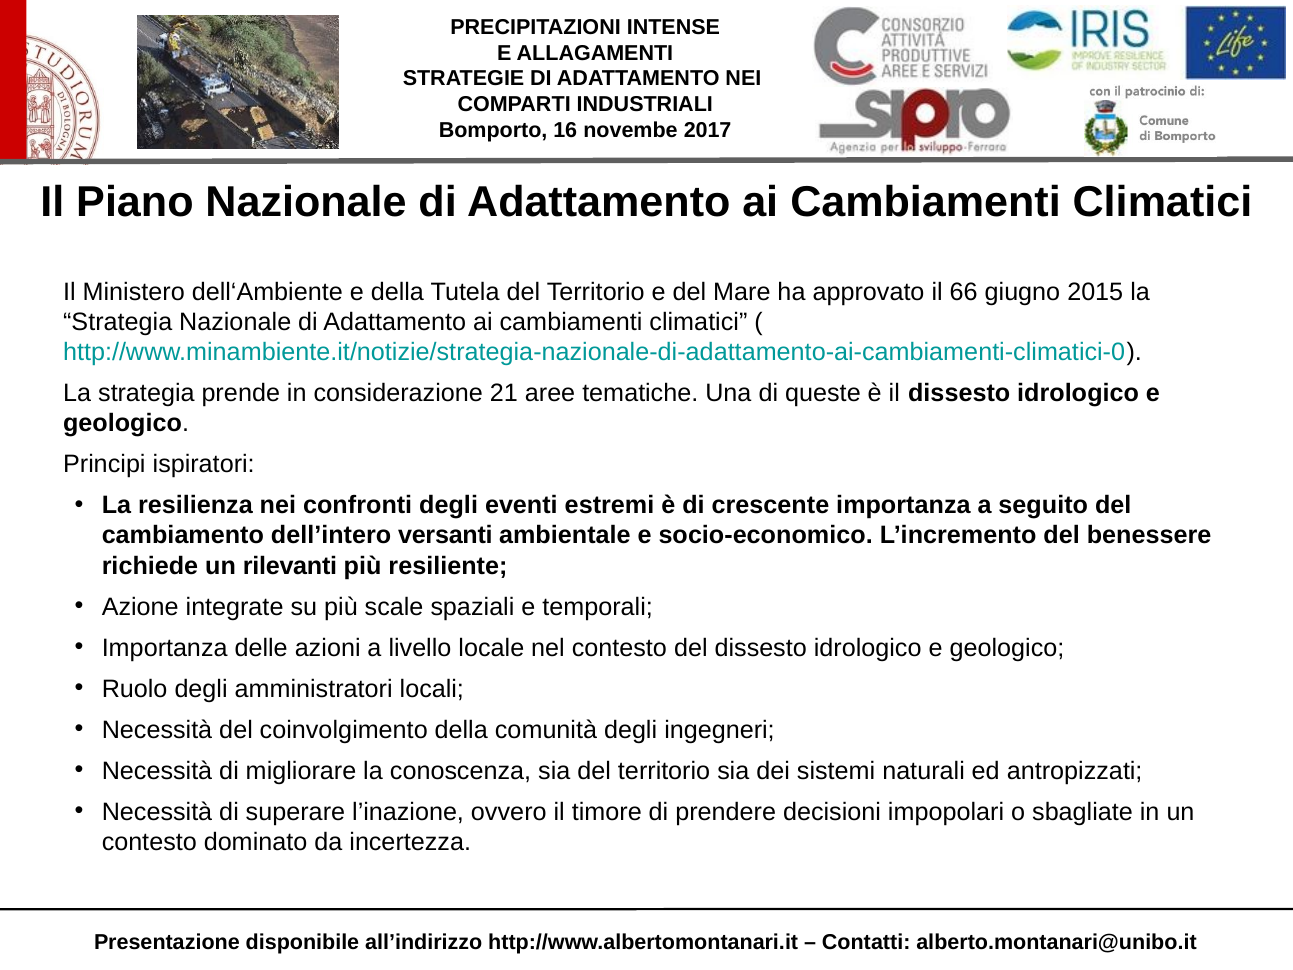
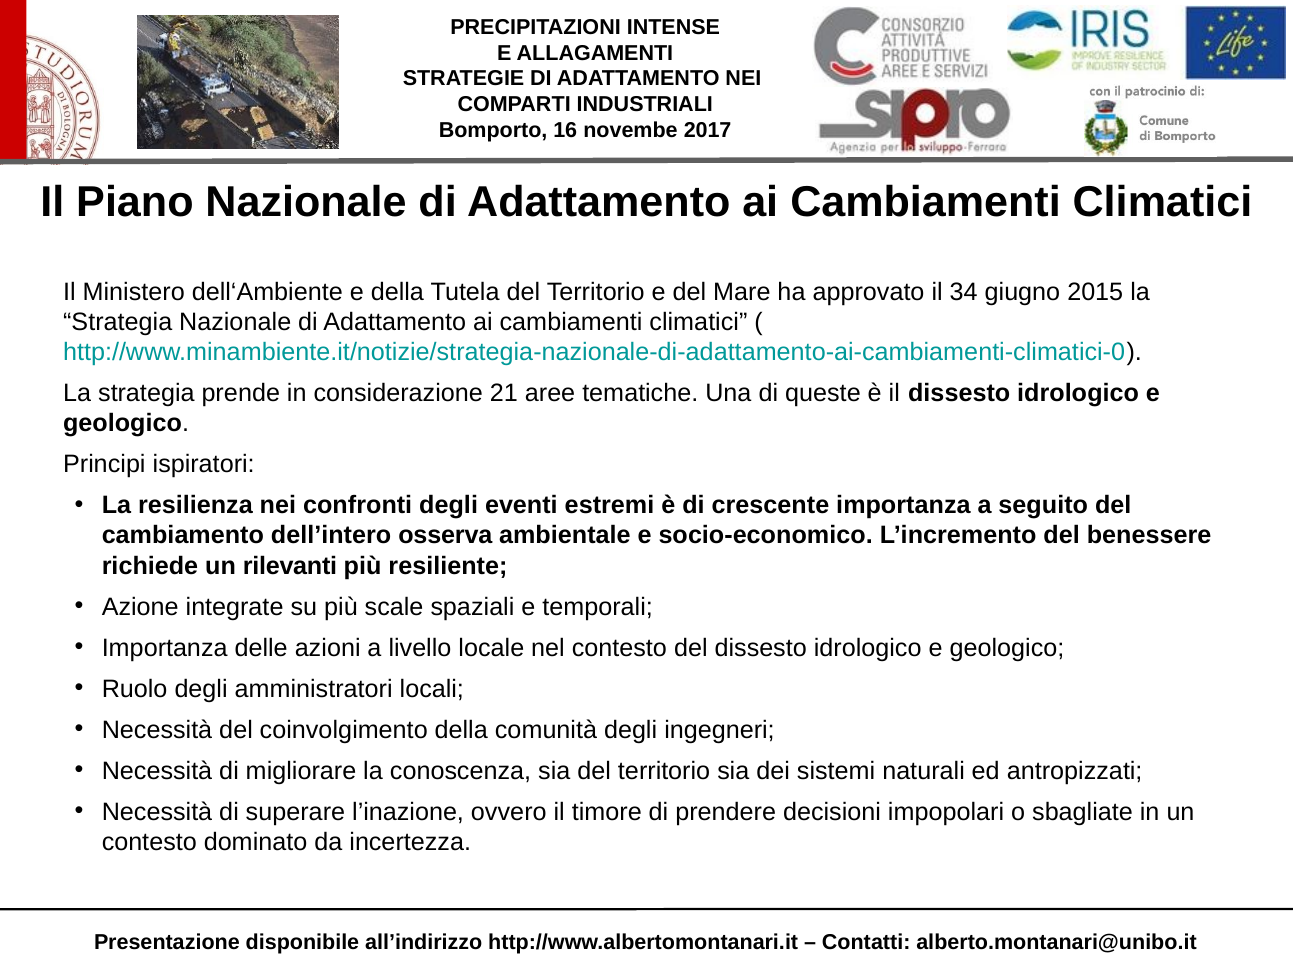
66: 66 -> 34
versanti: versanti -> osserva
